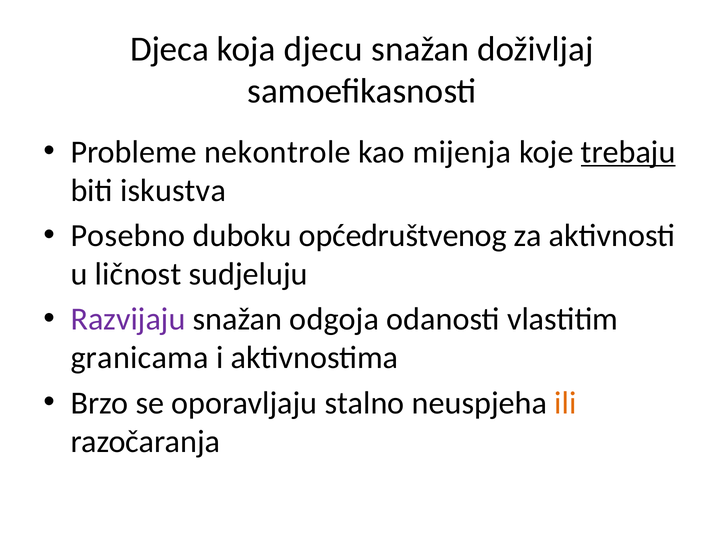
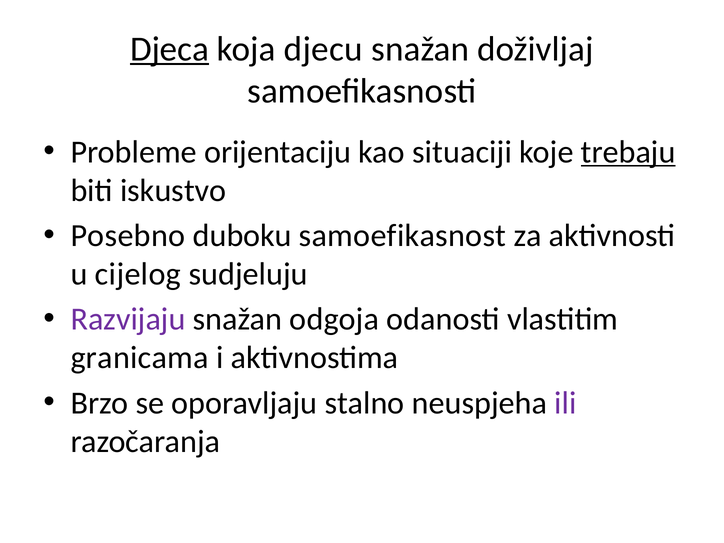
Djeca underline: none -> present
nekontrole: nekontrole -> orijentaciju
mijenja: mijenja -> situaciji
iskustva: iskustva -> iskustvo
općedruštvenog: općedruštvenog -> samoefikasnost
ličnost: ličnost -> cijelog
ili colour: orange -> purple
